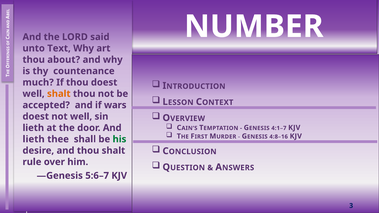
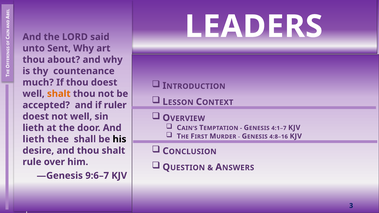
NUMBER: NUMBER -> LEADERS
Text: Text -> Sent
wars: wars -> ruler
his colour: green -> black
5:6–7: 5:6–7 -> 9:6–7
